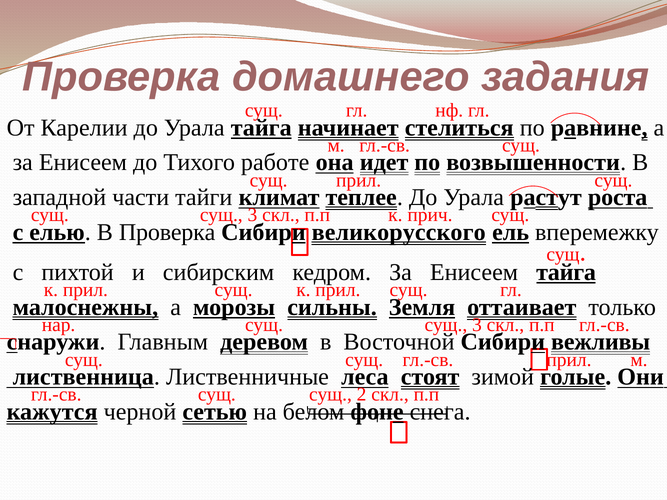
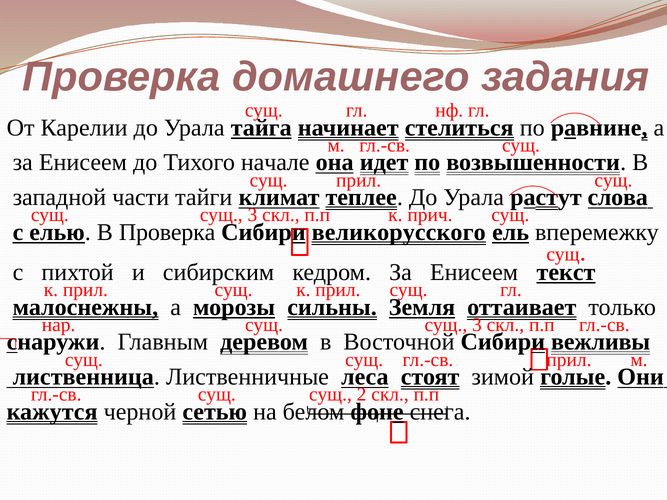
работе: работе -> начале
роста: роста -> слова
Енисеем тайга: тайга -> текст
